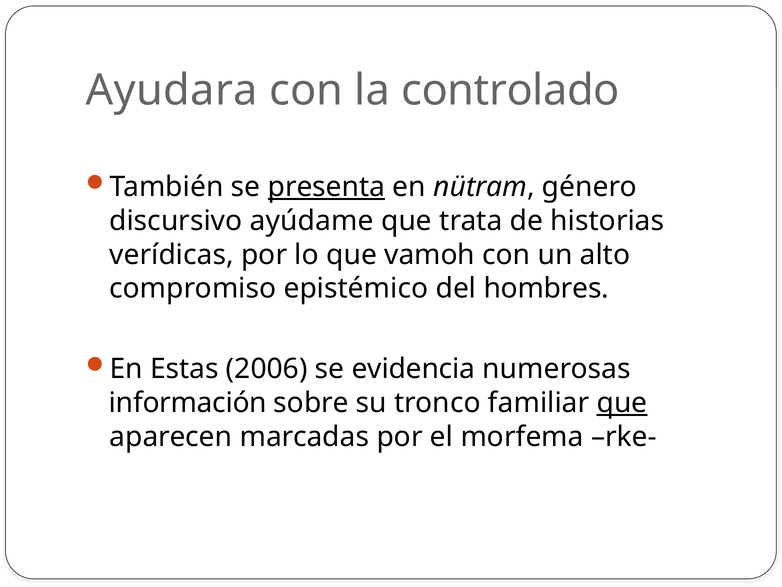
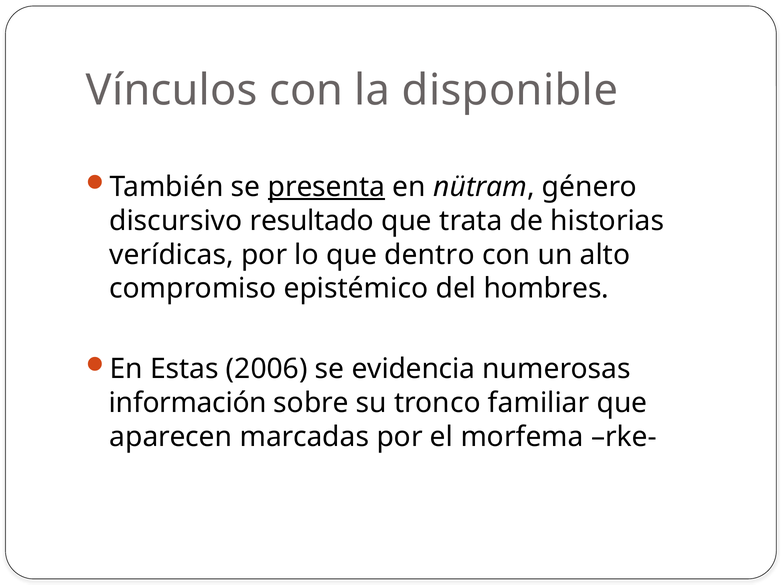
Ayudara: Ayudara -> Vínculos
controlado: controlado -> disponible
ayúdame: ayúdame -> resultado
vamoh: vamoh -> dentro
que at (622, 403) underline: present -> none
